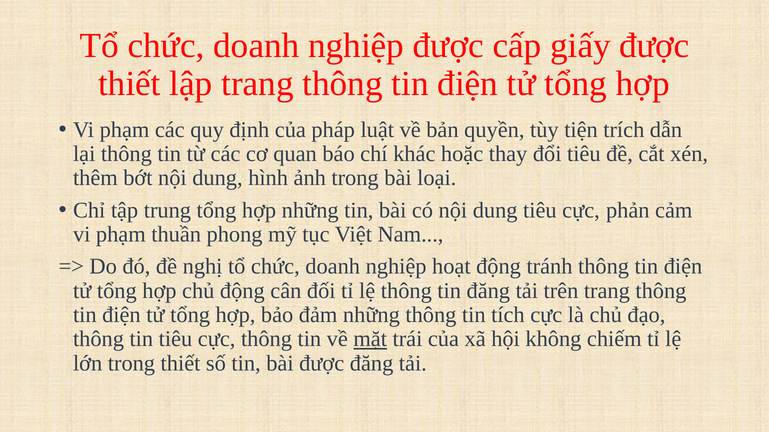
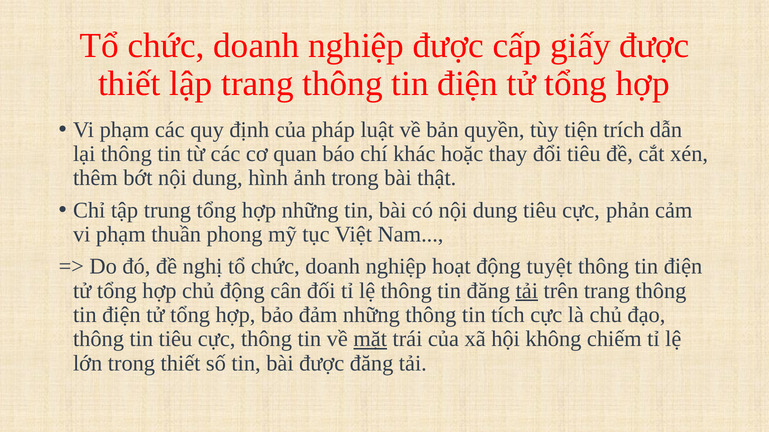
loại: loại -> thật
tránh: tránh -> tuyệt
tải at (527, 291) underline: none -> present
